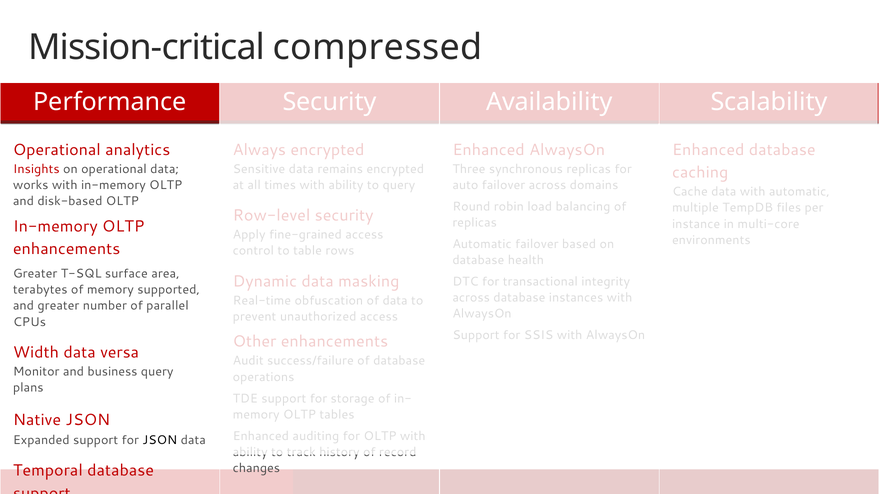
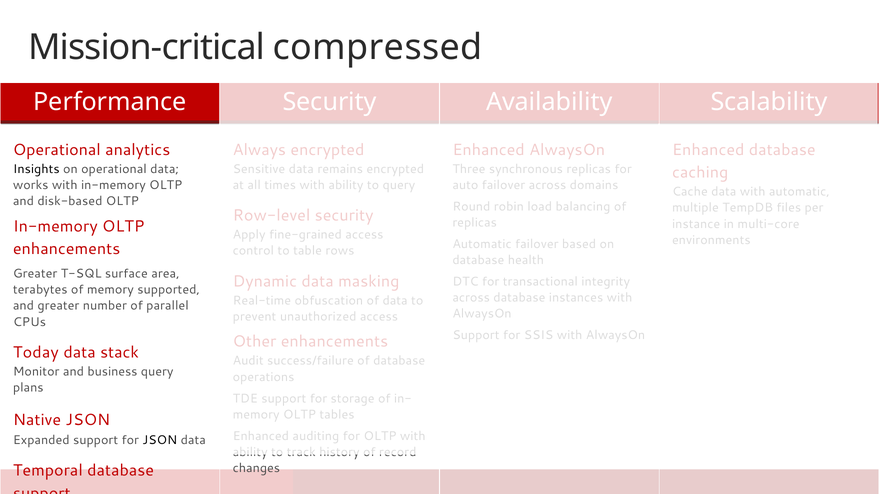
Insights colour: red -> black
Width: Width -> Today
versa: versa -> stack
